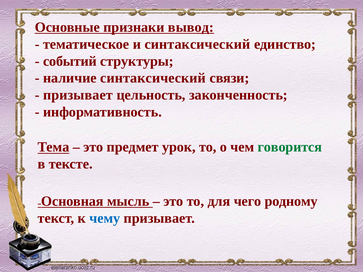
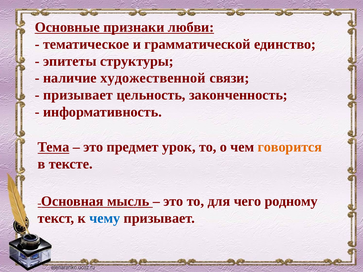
вывод: вывод -> любви
и синтаксический: синтаксический -> грамматической
событий: событий -> эпитеты
наличие синтаксический: синтаксический -> художественной
говорится colour: green -> orange
